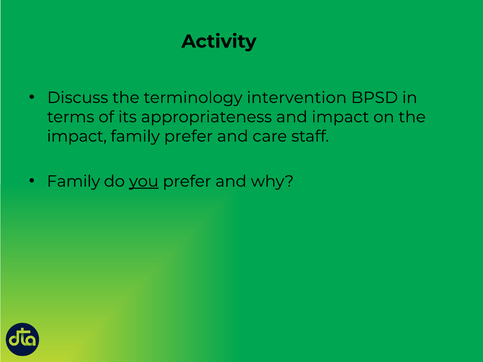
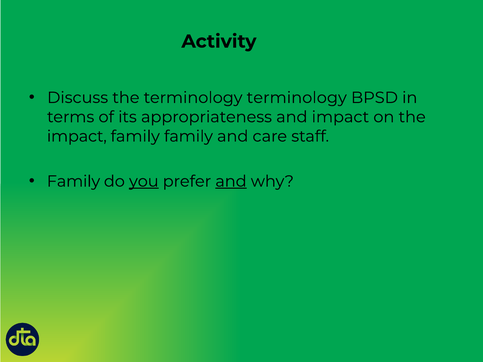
terminology intervention: intervention -> terminology
family prefer: prefer -> family
and at (231, 181) underline: none -> present
